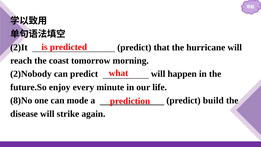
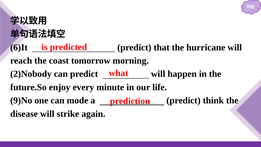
2)It: 2)It -> 6)It
8)No: 8)No -> 9)No
build: build -> think
